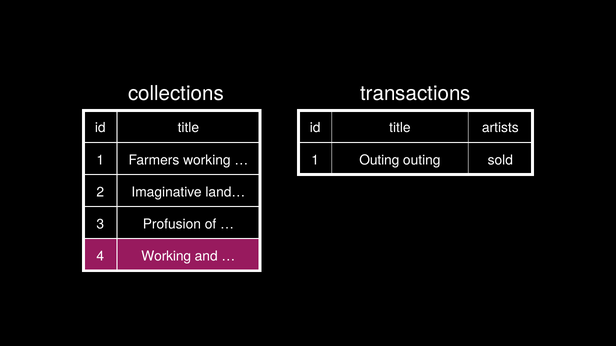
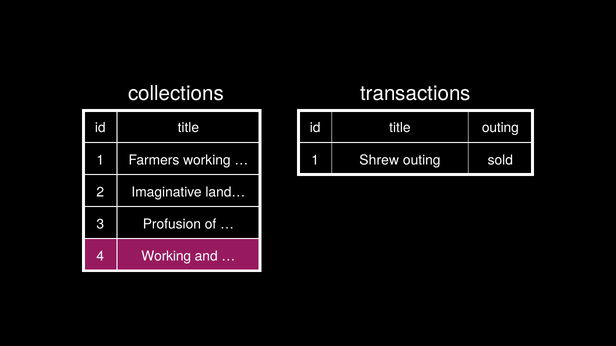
title artists: artists -> outing
1 Outing: Outing -> Shrew
